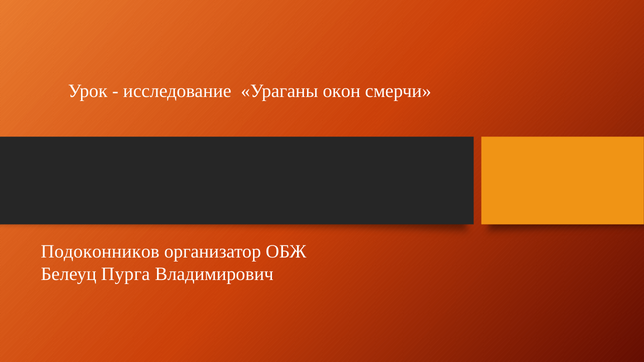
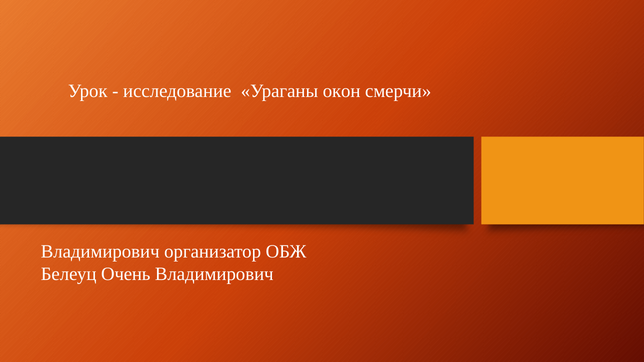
Подоконников at (100, 252): Подоконников -> Владимирович
Пурга: Пурга -> Очень
